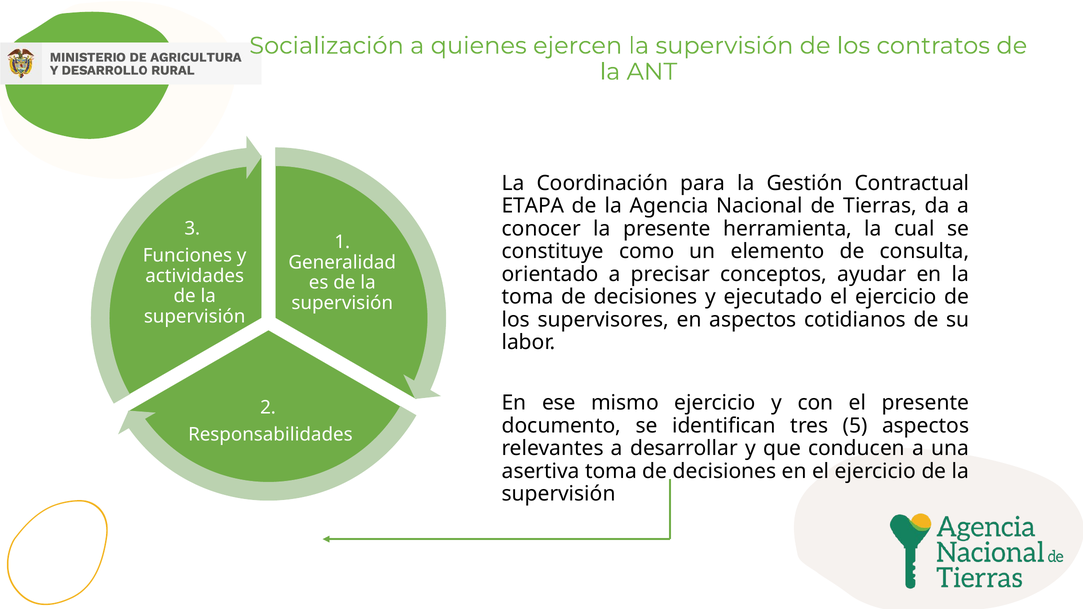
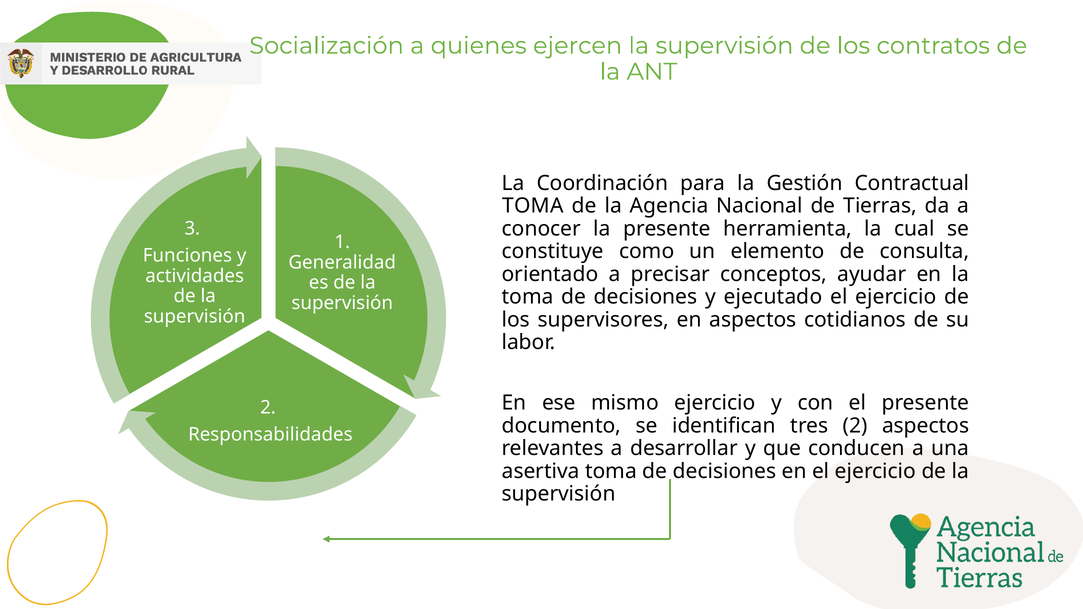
ETAPA at (533, 206): ETAPA -> TOMA
tres 5: 5 -> 2
